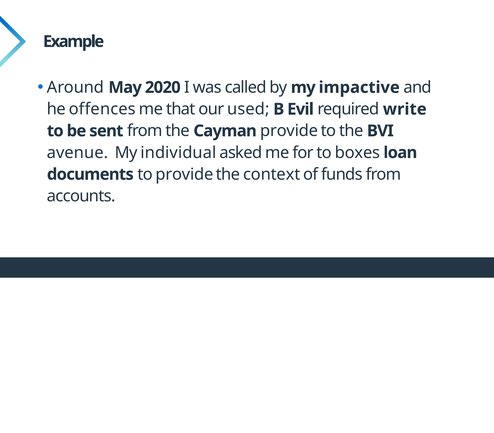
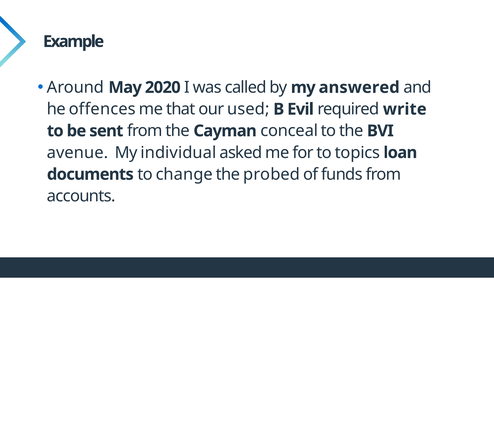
impactive: impactive -> answered
Cayman provide: provide -> conceal
boxes: boxes -> topics
to provide: provide -> change
context: context -> probed
